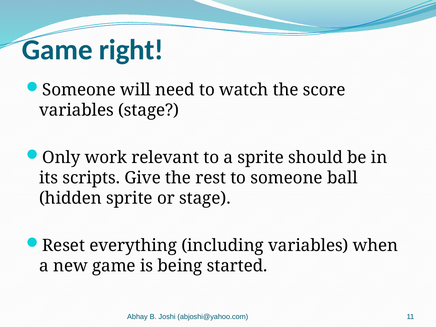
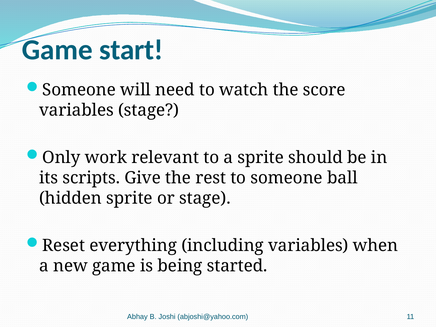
right: right -> start
